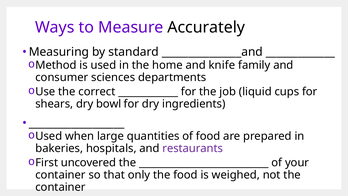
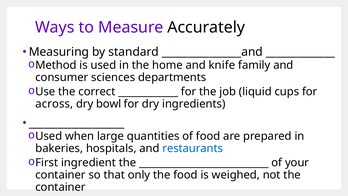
shears: shears -> across
restaurants colour: purple -> blue
uncovered: uncovered -> ingredient
